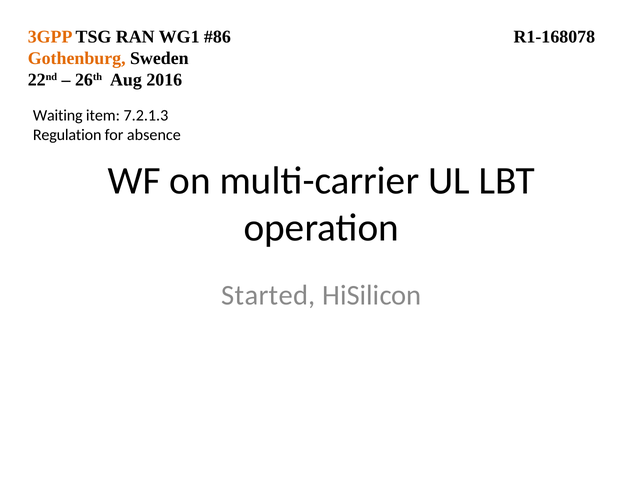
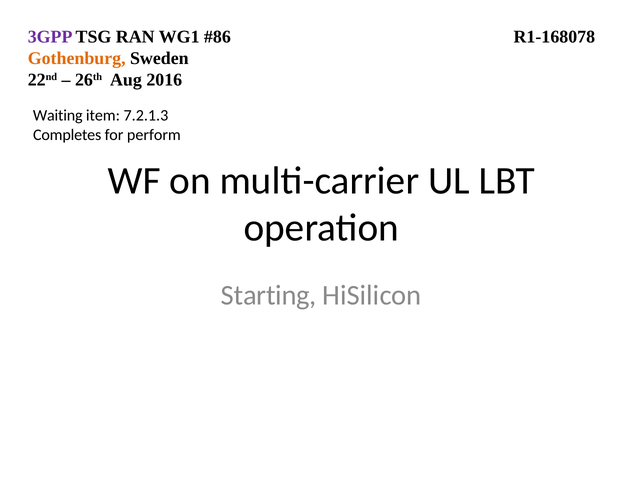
3GPP colour: orange -> purple
Regulation: Regulation -> Completes
absence: absence -> perform
Started: Started -> Starting
